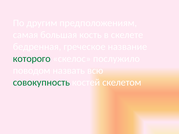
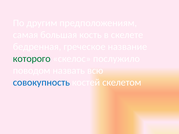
совокупность colour: green -> blue
